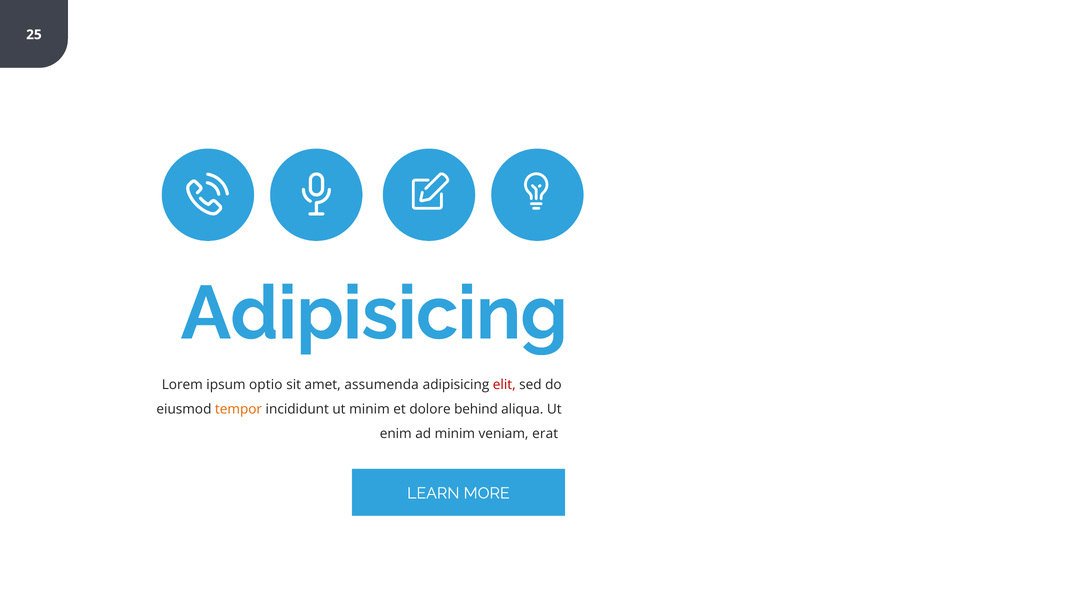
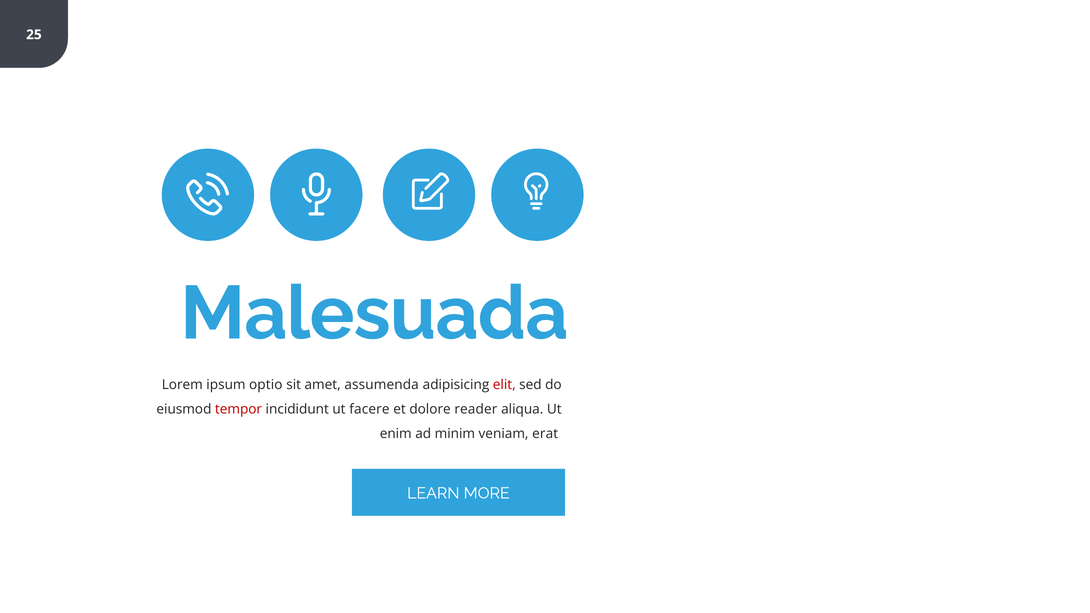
Adipisicing at (374, 314): Adipisicing -> Malesuada
tempor colour: orange -> red
ut minim: minim -> facere
behind: behind -> reader
